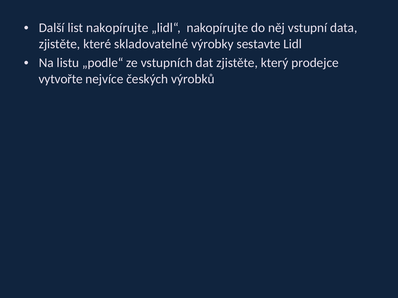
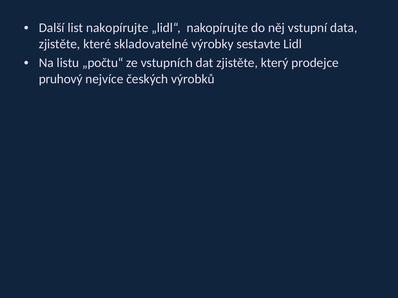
„podle“: „podle“ -> „počtu“
vytvořte: vytvořte -> pruhový
